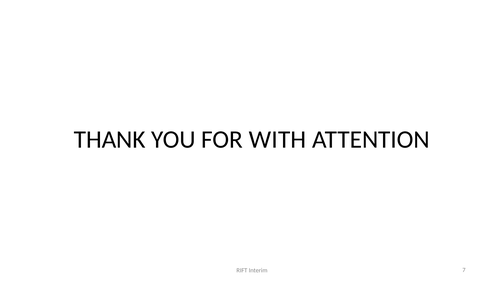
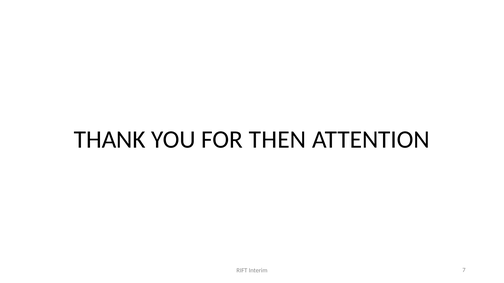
WITH: WITH -> THEN
